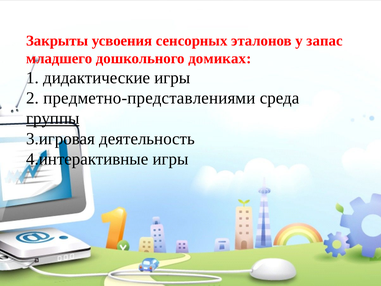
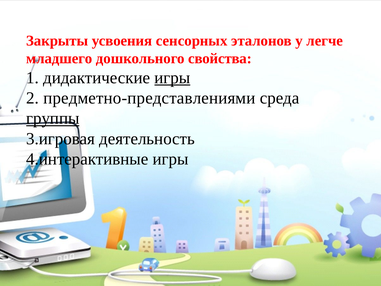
запас: запас -> легче
домиках: домиках -> свойства
игры at (172, 78) underline: none -> present
